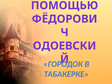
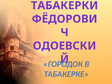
ПОМОЩЬЮ: ПОМОЩЬЮ -> ТАБАКЕРКИ
